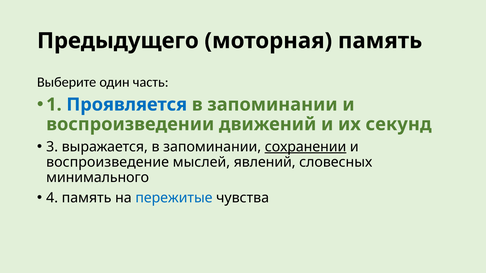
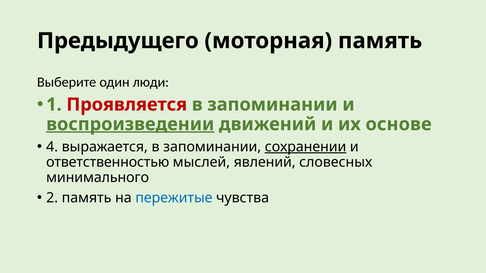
часть: часть -> люди
Проявляется colour: blue -> red
воспроизведении underline: none -> present
секунд: секунд -> основе
3: 3 -> 4
воспроизведение: воспроизведение -> ответственностью
4: 4 -> 2
